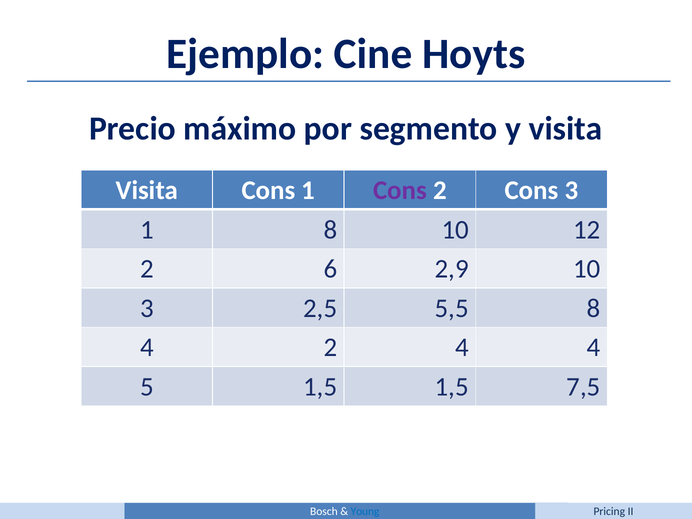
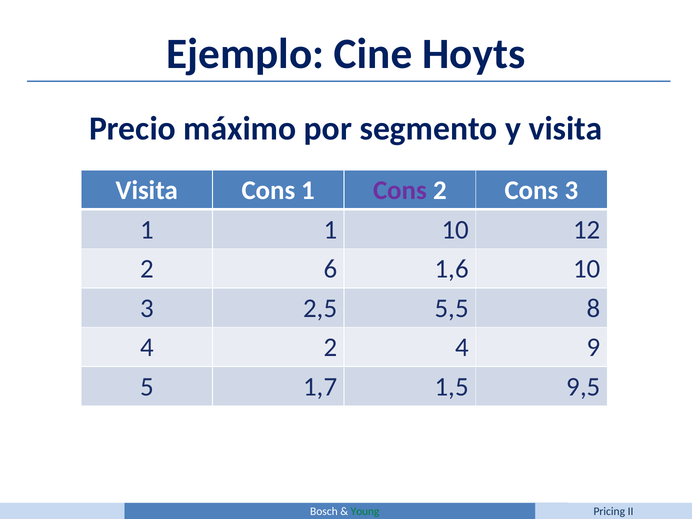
1 8: 8 -> 1
2,9: 2,9 -> 1,6
4 4: 4 -> 9
5 1,5: 1,5 -> 1,7
7,5: 7,5 -> 9,5
Young colour: blue -> green
